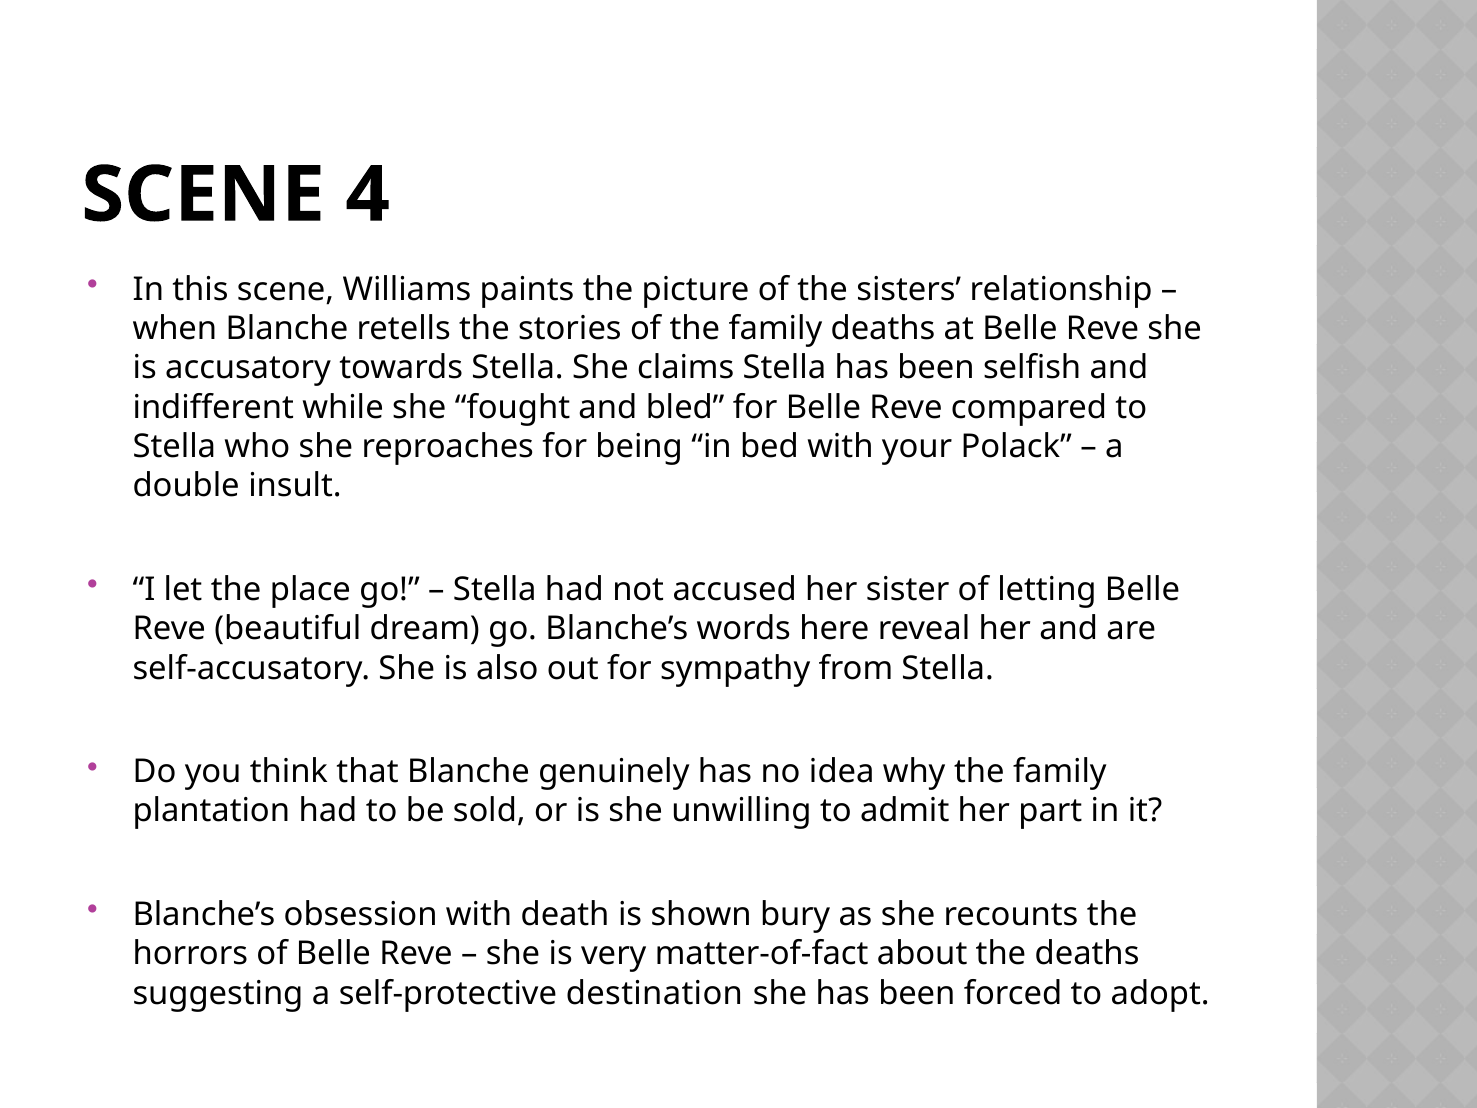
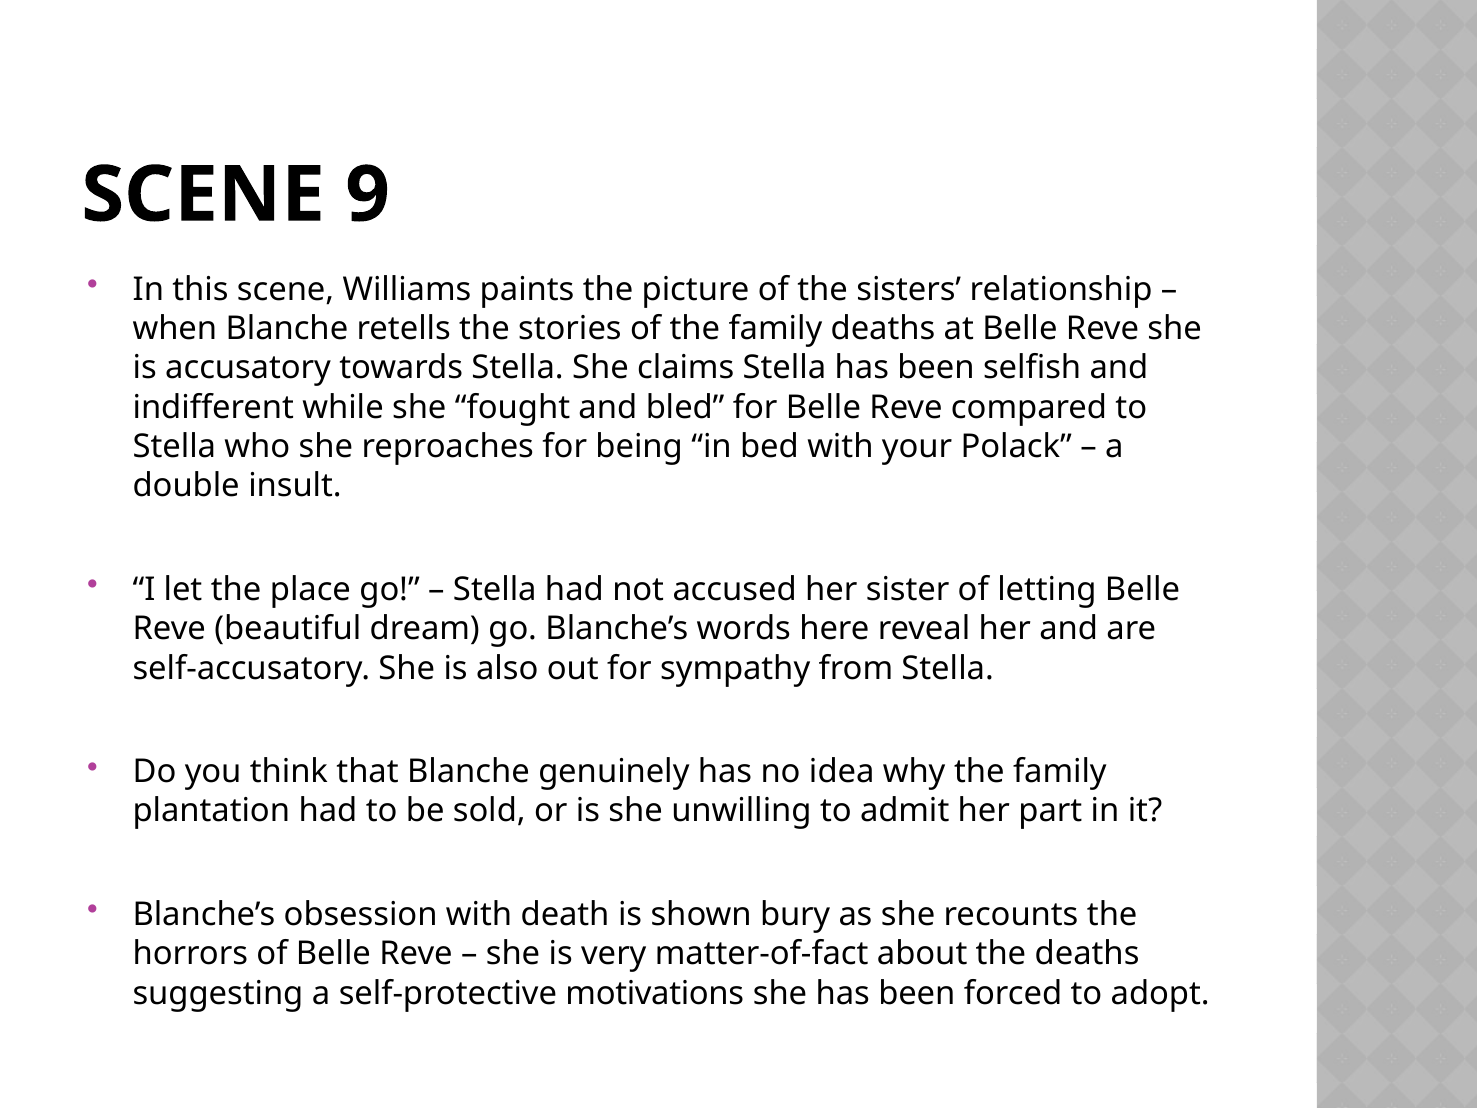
4: 4 -> 9
destination: destination -> motivations
